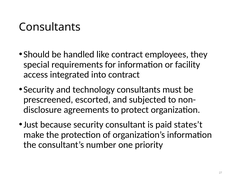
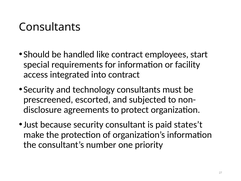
they: they -> start
